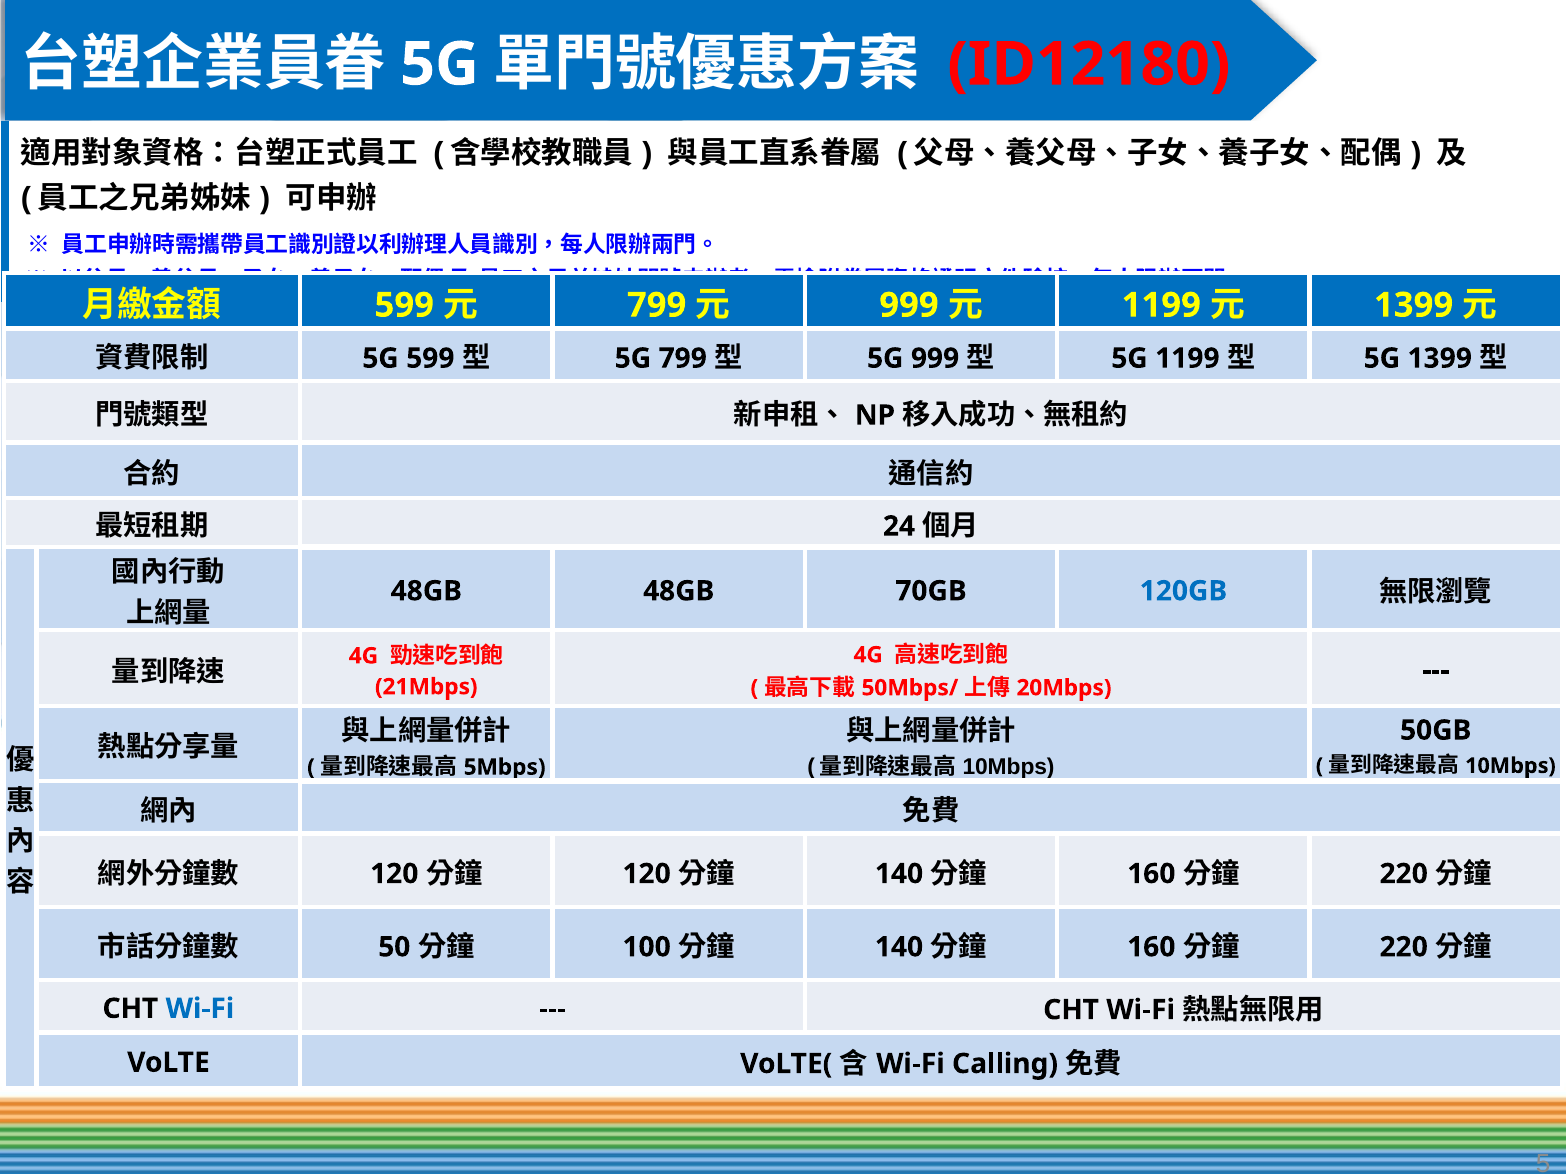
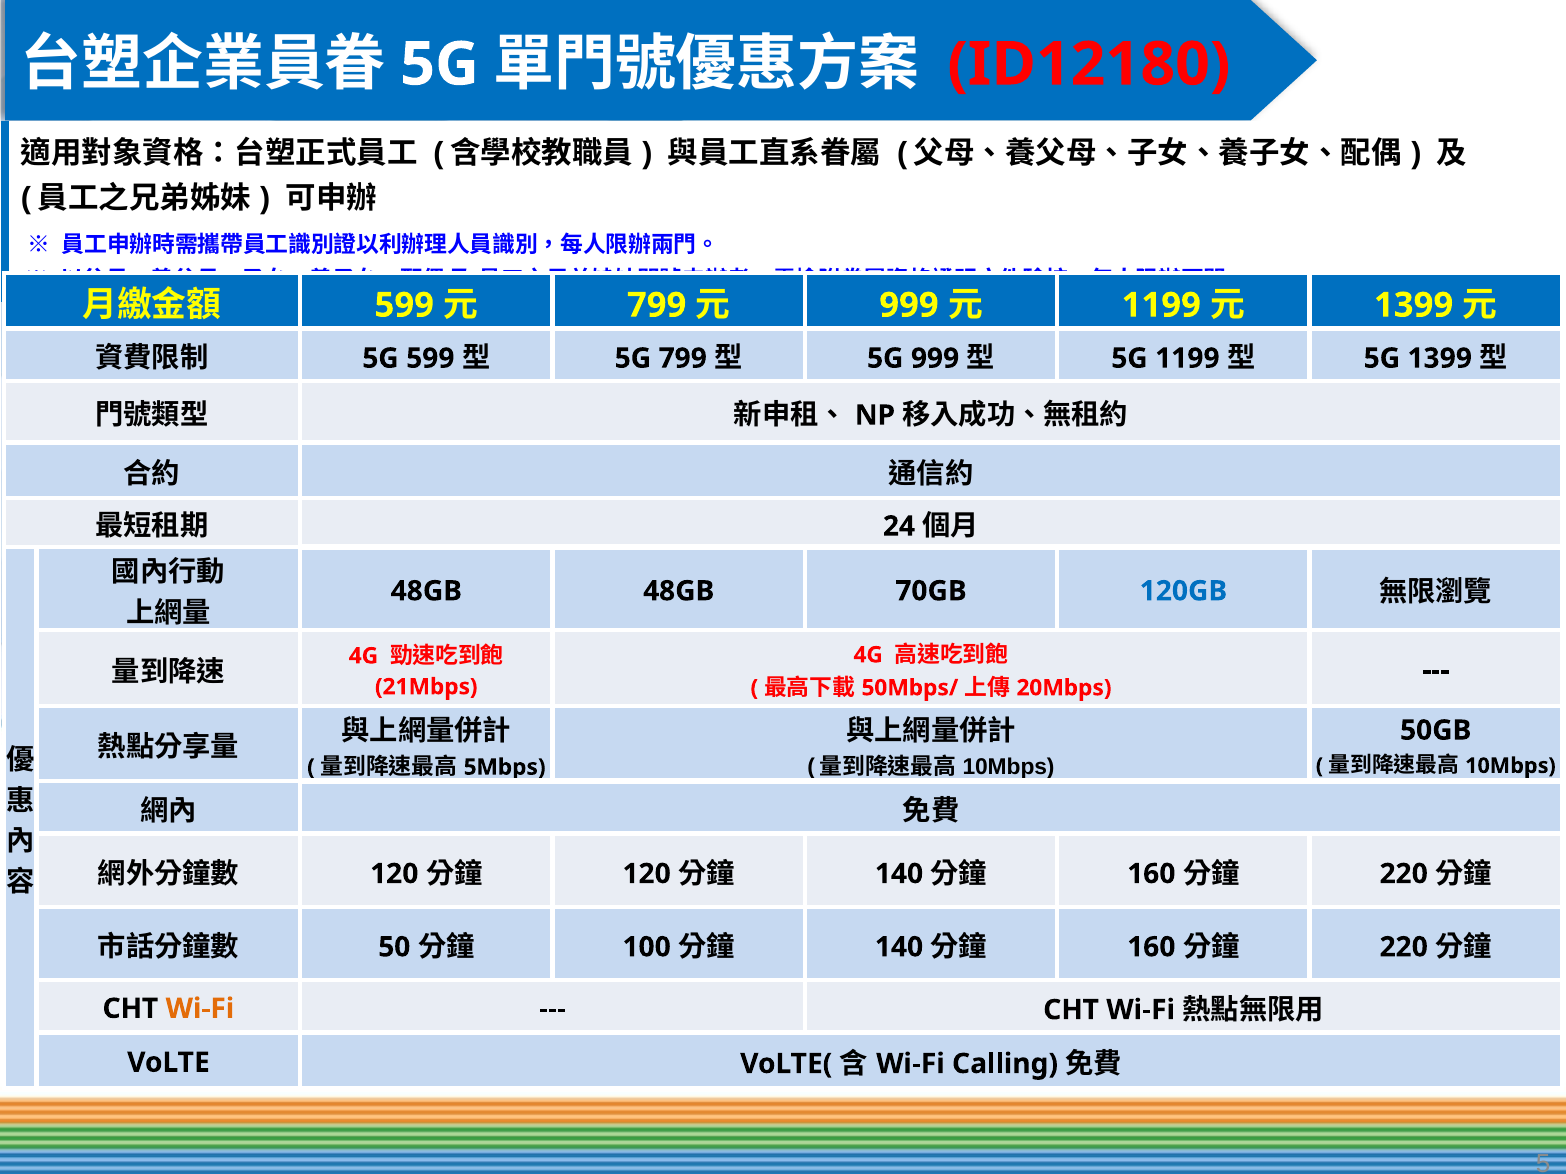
Wi-Fi at (200, 1009) colour: blue -> orange
